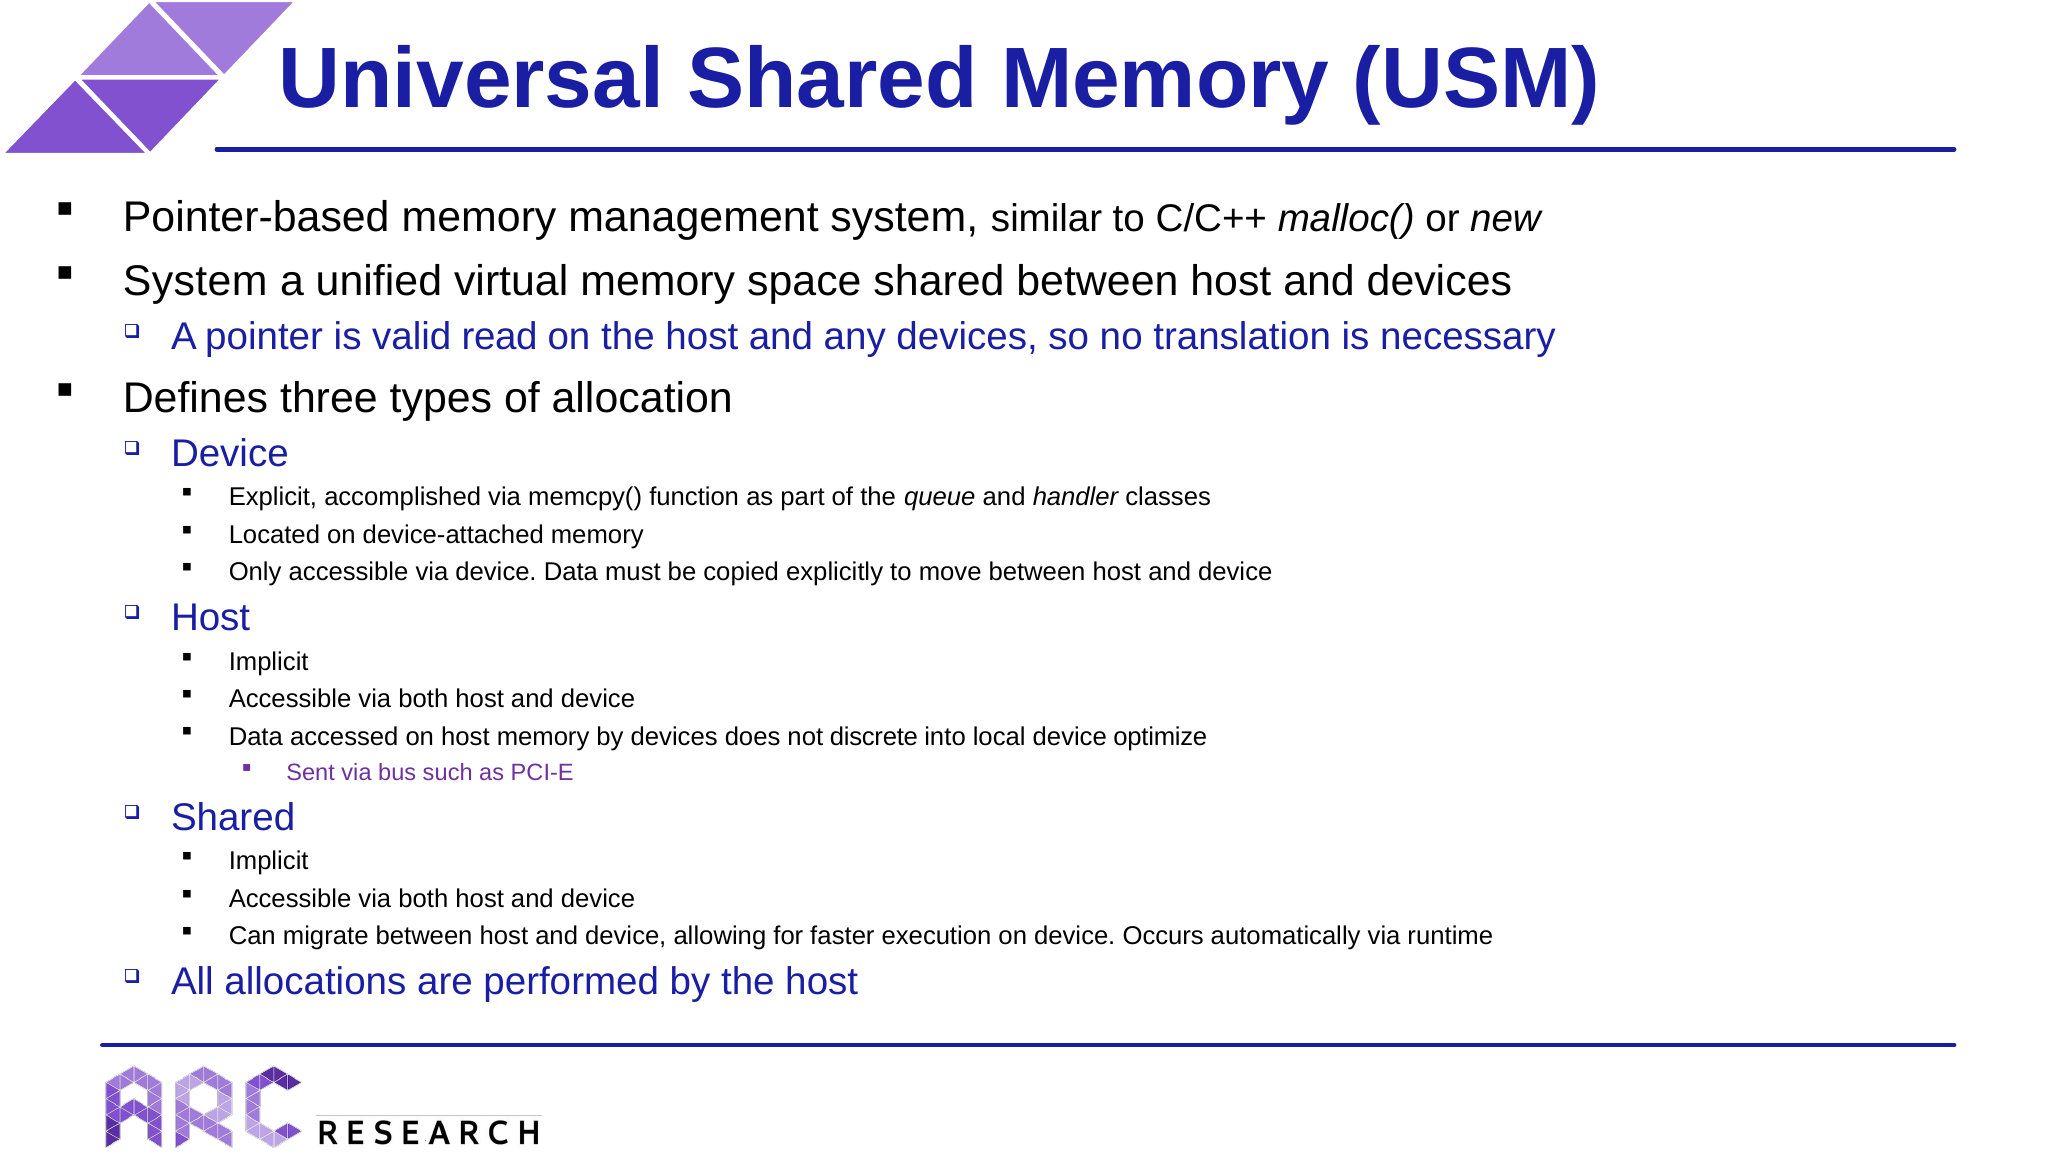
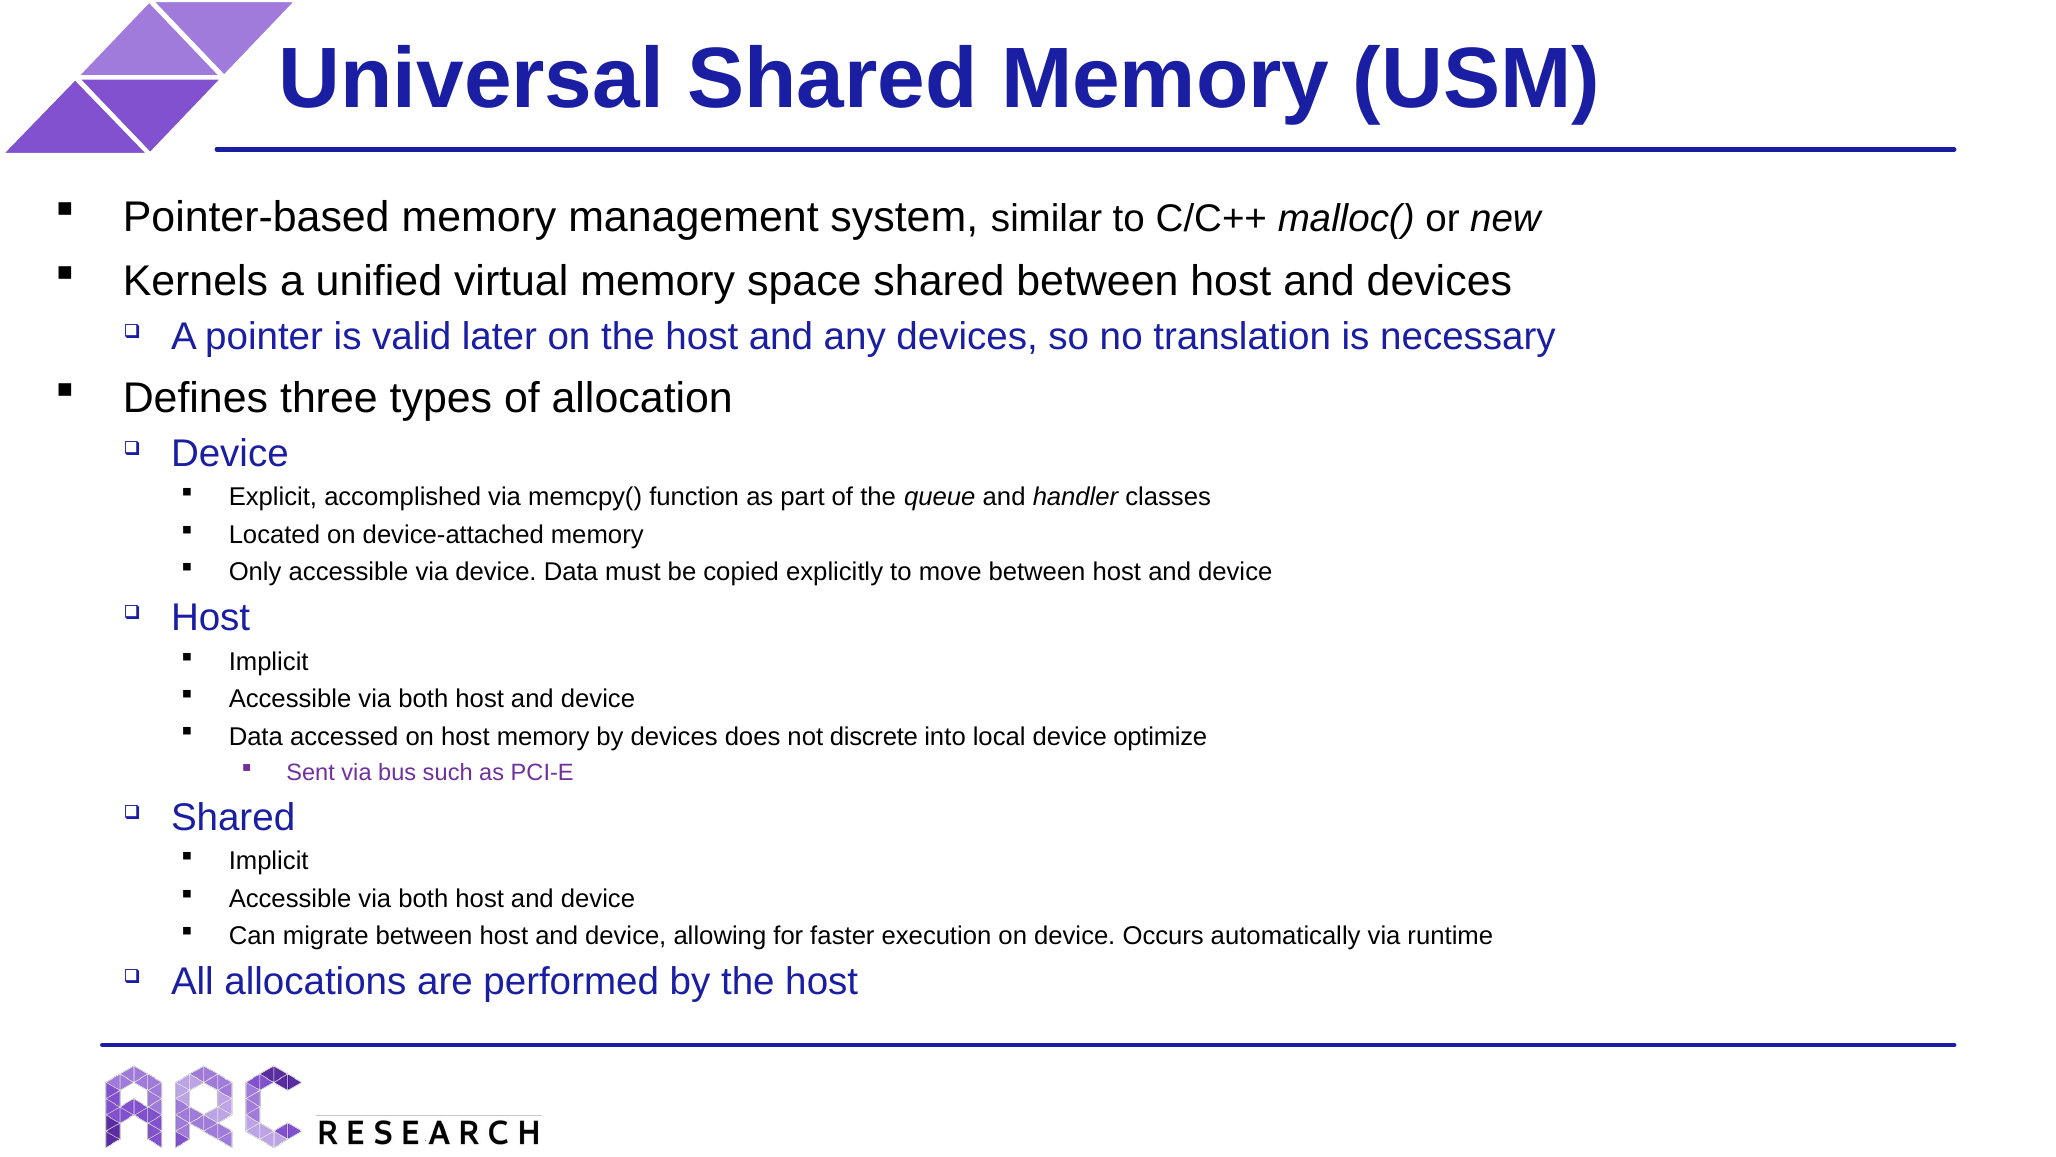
System at (195, 281): System -> Kernels
read: read -> later
